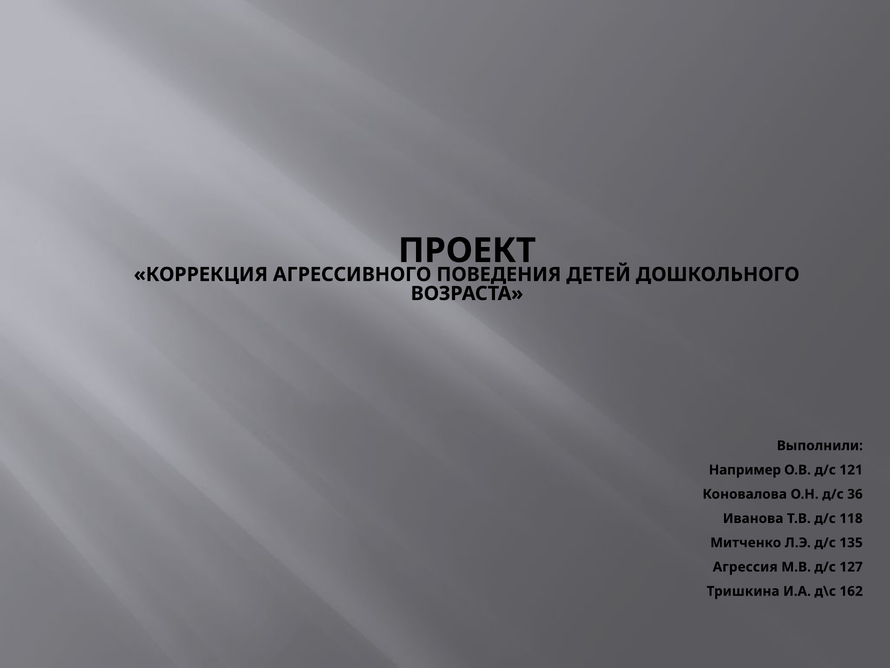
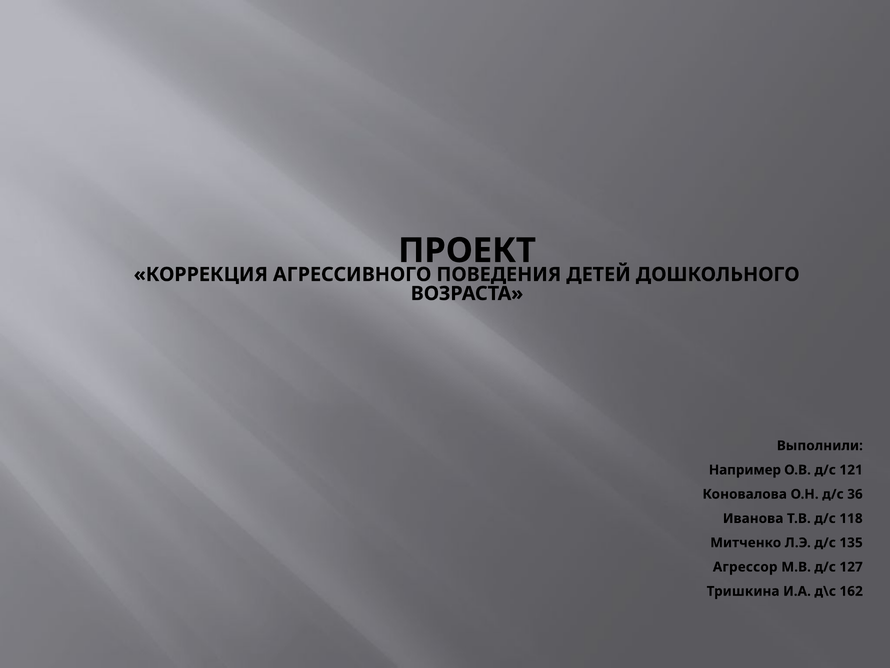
Агрессия: Агрессия -> Агрессор
